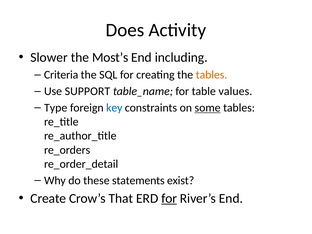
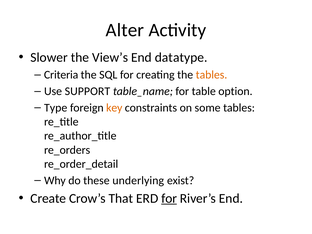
Does: Does -> Alter
Most’s: Most’s -> View’s
including: including -> datatype
values: values -> option
key colour: blue -> orange
some underline: present -> none
statements: statements -> underlying
